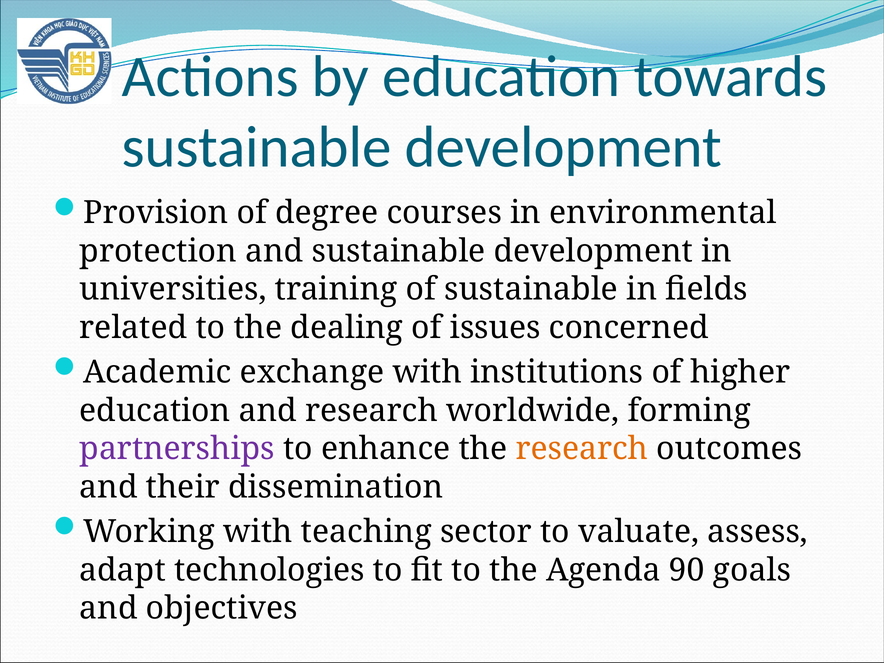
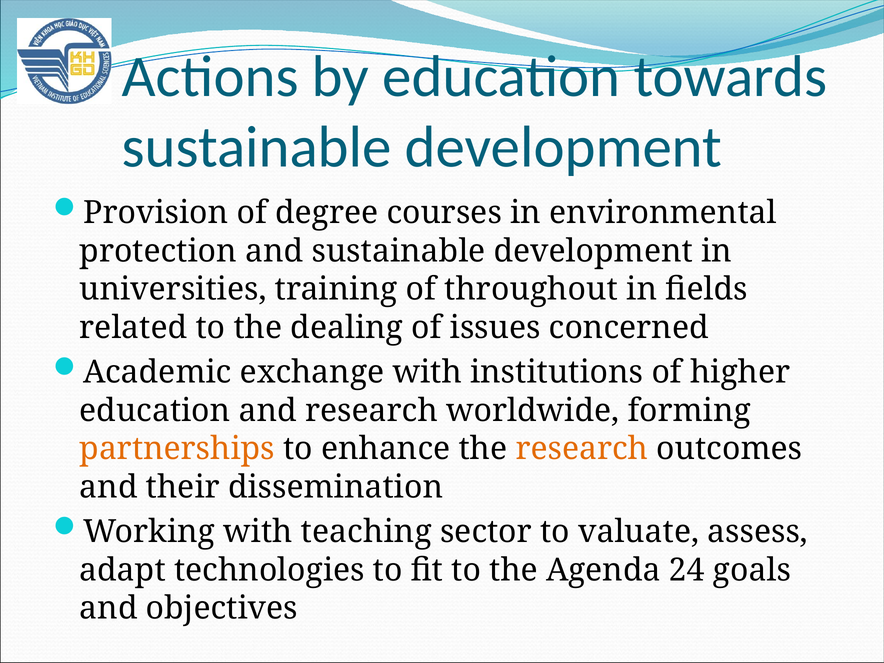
of sustainable: sustainable -> throughout
partnerships colour: purple -> orange
90: 90 -> 24
